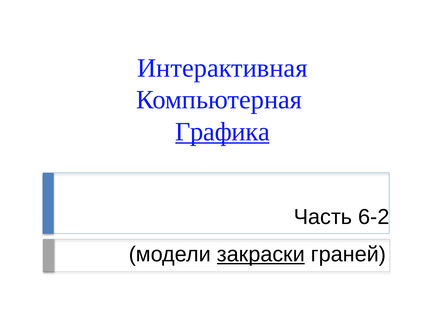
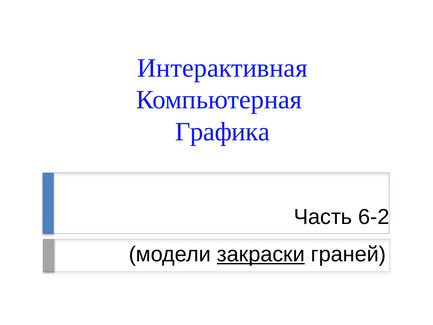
Графика underline: present -> none
